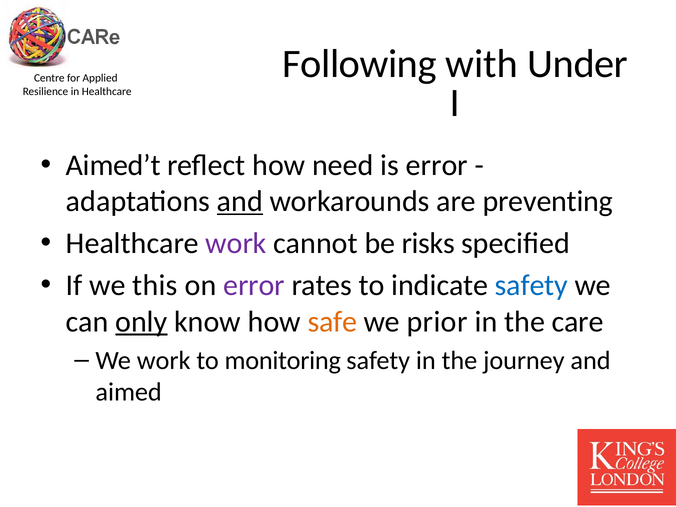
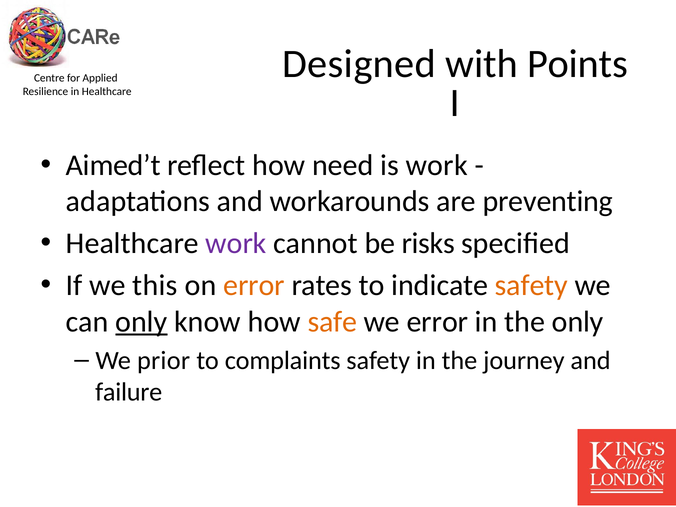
Following: Following -> Designed
Under: Under -> Points
is error: error -> work
and at (240, 201) underline: present -> none
error at (254, 286) colour: purple -> orange
safety at (531, 286) colour: blue -> orange
we prior: prior -> error
the care: care -> only
We work: work -> prior
monitoring: monitoring -> complaints
aimed: aimed -> failure
